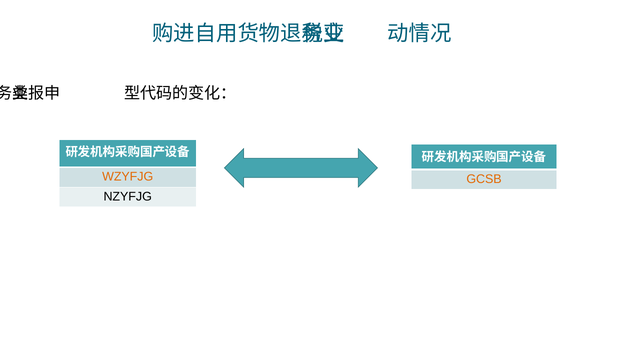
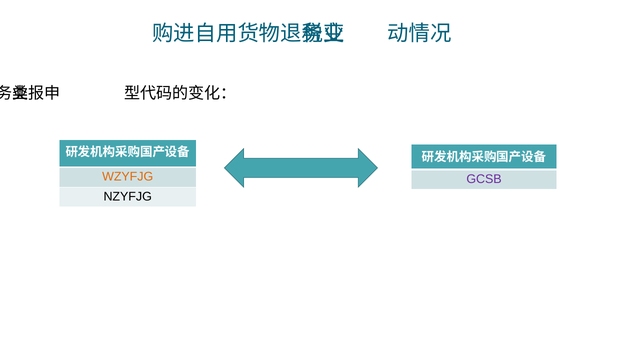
GCSB colour: orange -> purple
